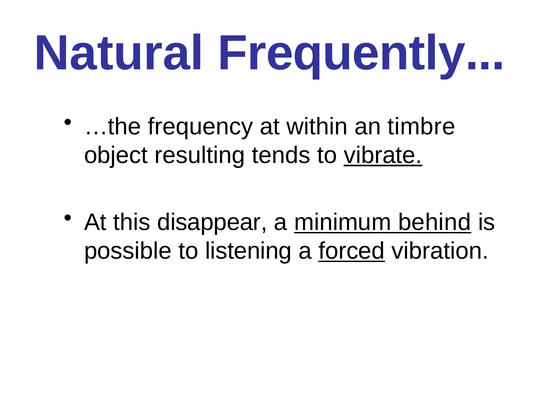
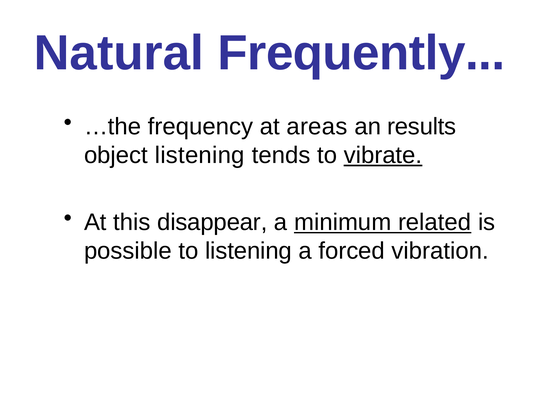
within: within -> areas
timbre: timbre -> results
object resulting: resulting -> listening
behind: behind -> related
forced underline: present -> none
